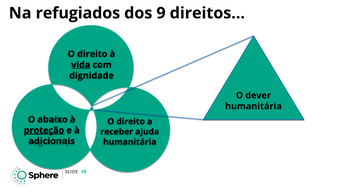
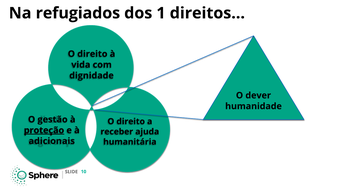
9: 9 -> 1
vida underline: present -> none
humanitária at (253, 106): humanitária -> humanidade
abaixo: abaixo -> gestão
